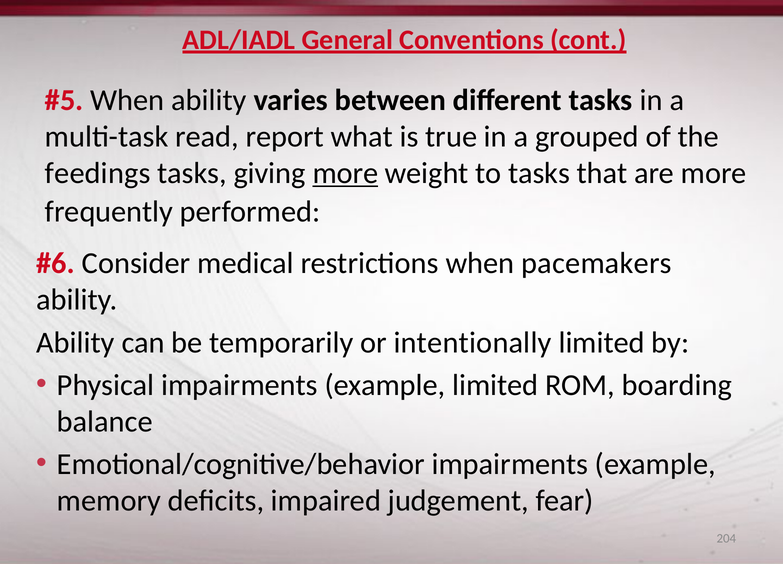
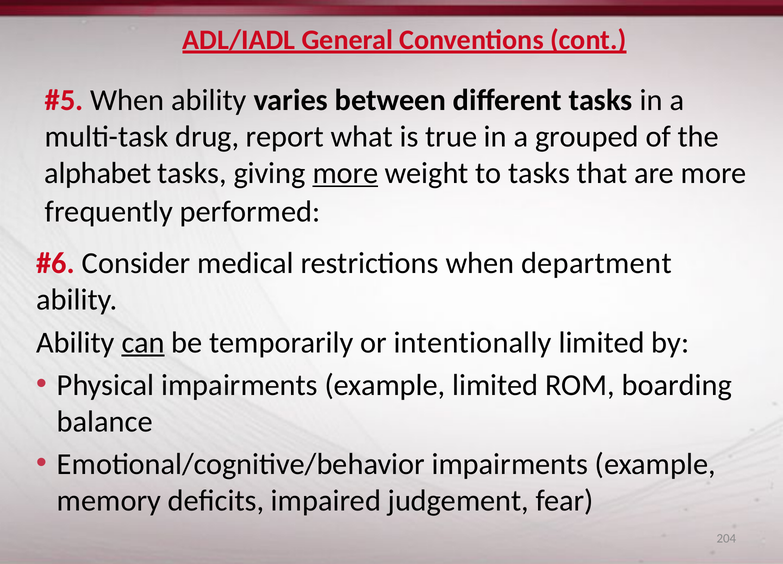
read: read -> drug
feedings: feedings -> alphabet
pacemakers: pacemakers -> department
can underline: none -> present
